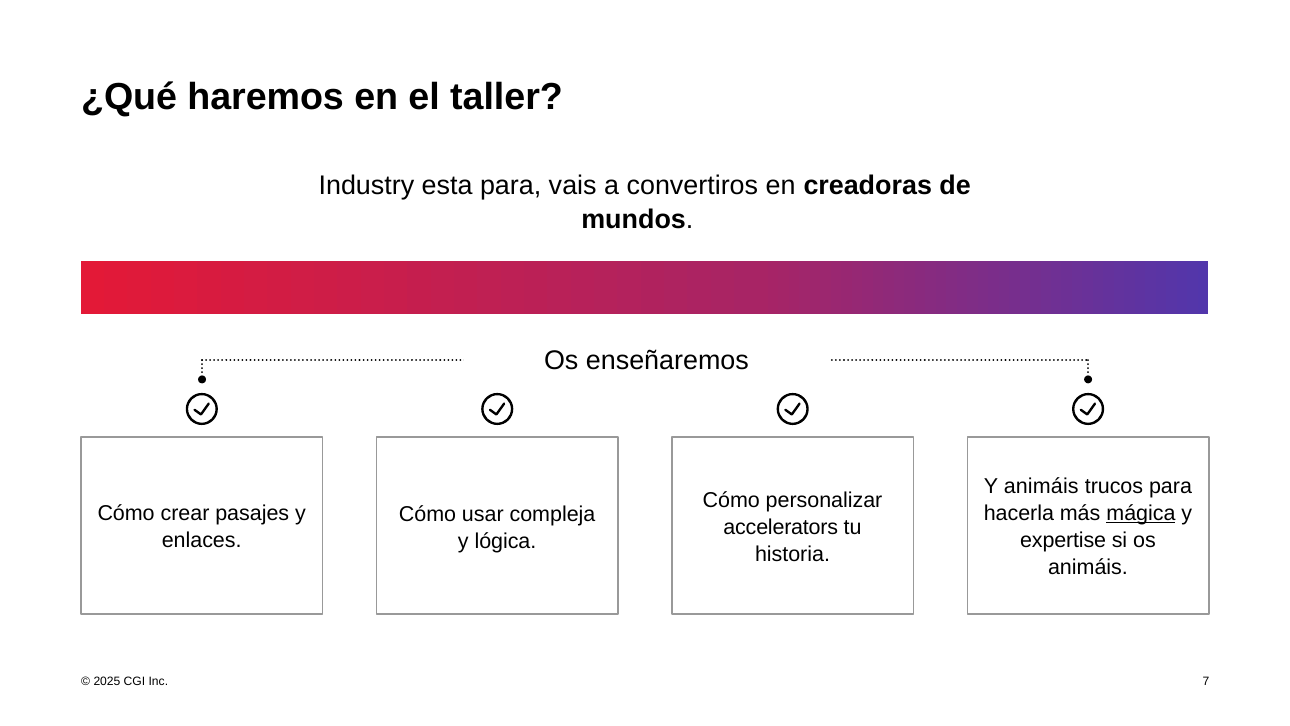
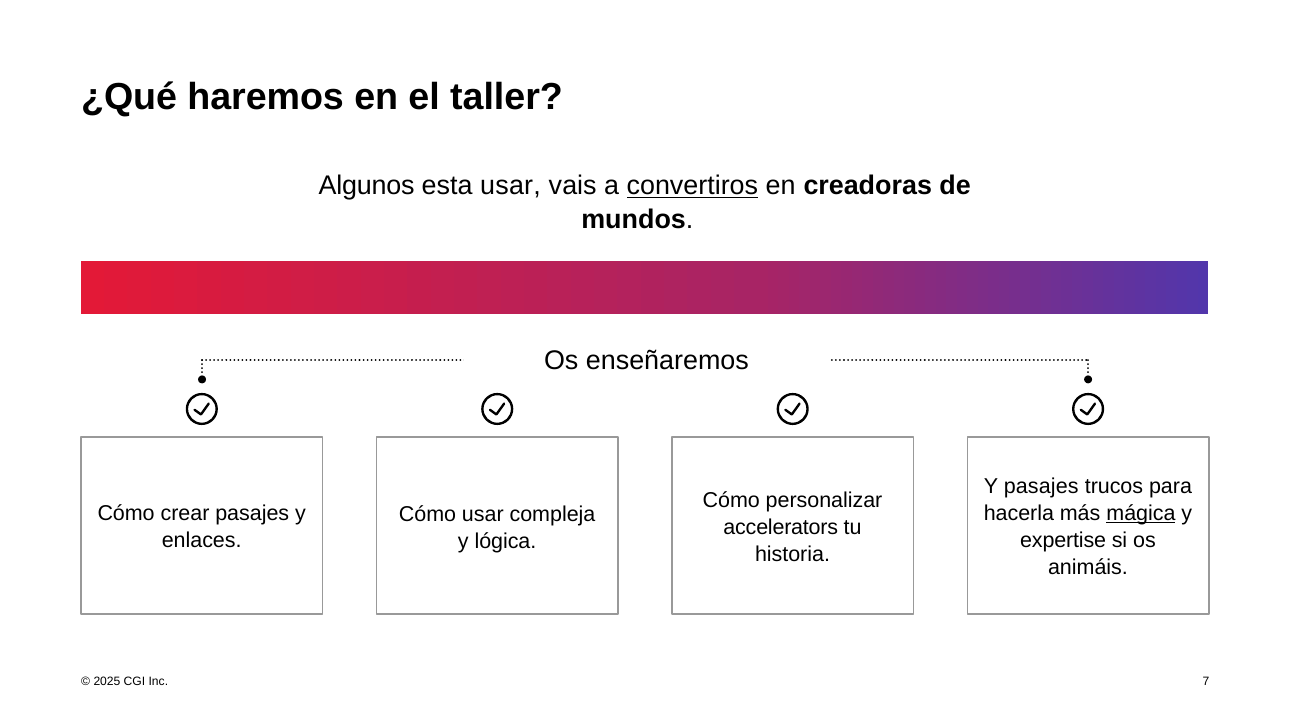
Industry: Industry -> Algunos
esta para: para -> usar
convertiros underline: none -> present
Y animáis: animáis -> pasajes
